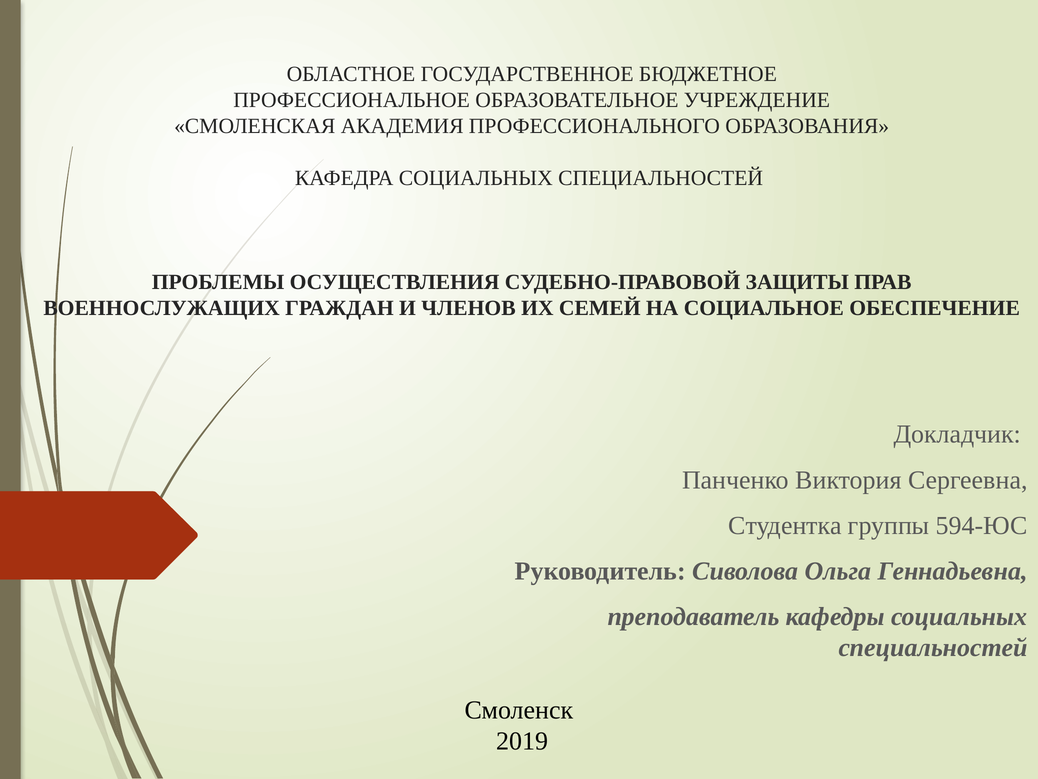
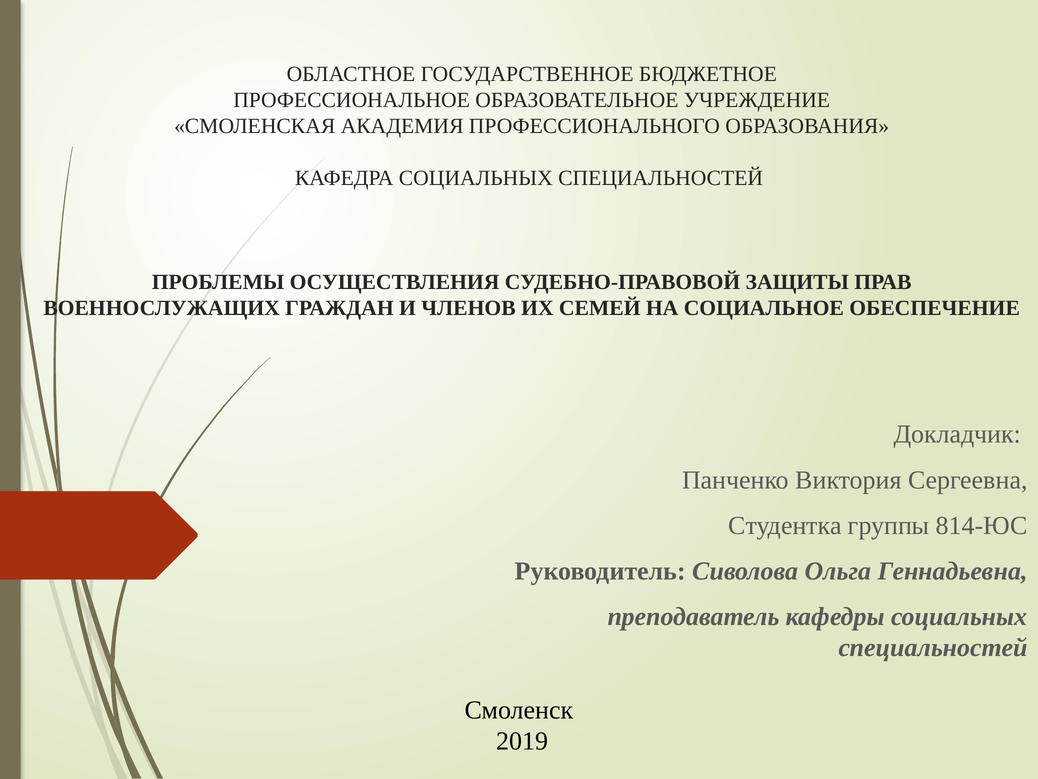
594-ЮС: 594-ЮС -> 814-ЮС
